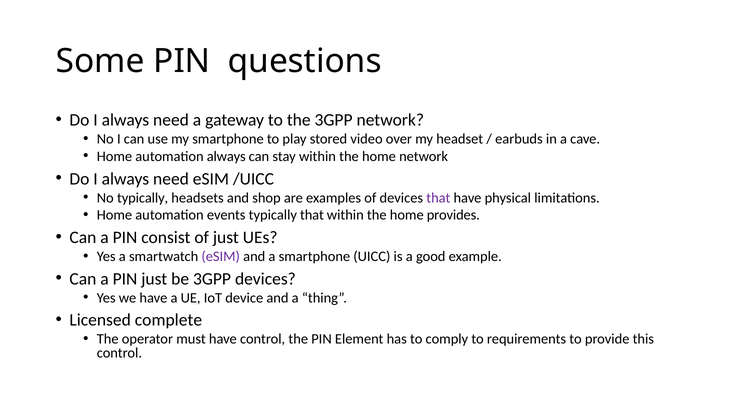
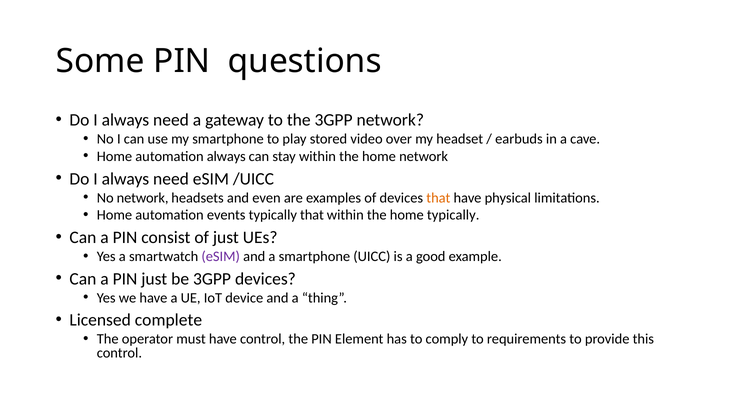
No typically: typically -> network
shop: shop -> even
that at (438, 198) colour: purple -> orange
home provides: provides -> typically
